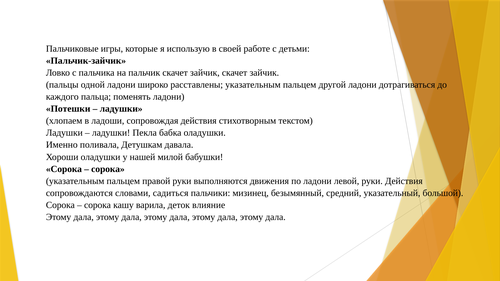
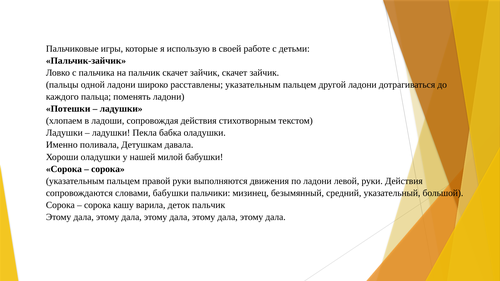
словами садиться: садиться -> бабушки
деток влияние: влияние -> пальчик
